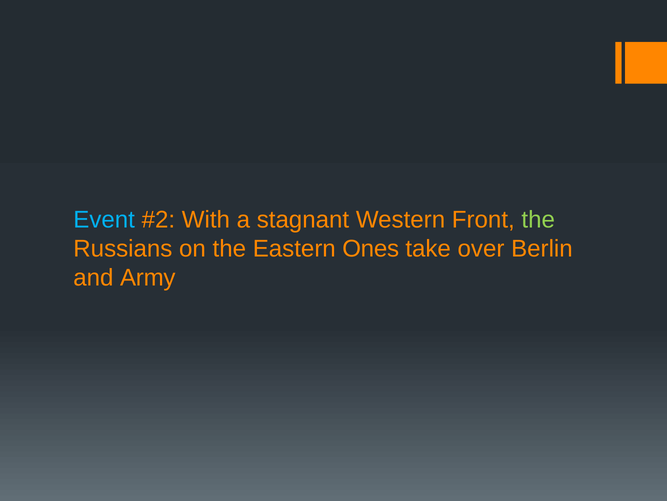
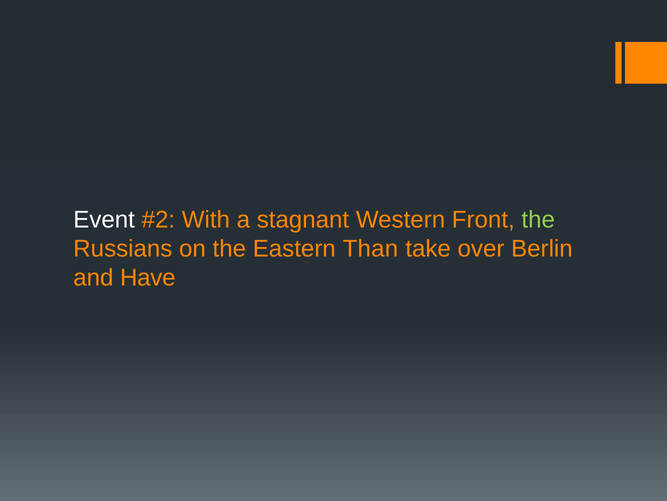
Event colour: light blue -> white
Ones: Ones -> Than
Army: Army -> Have
